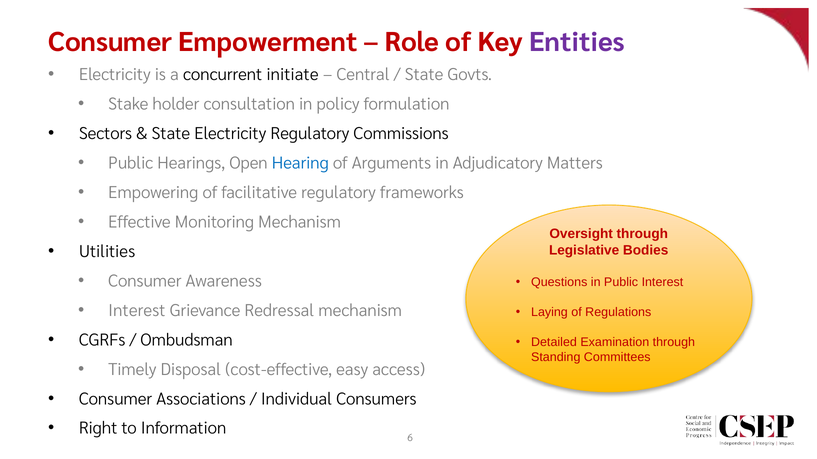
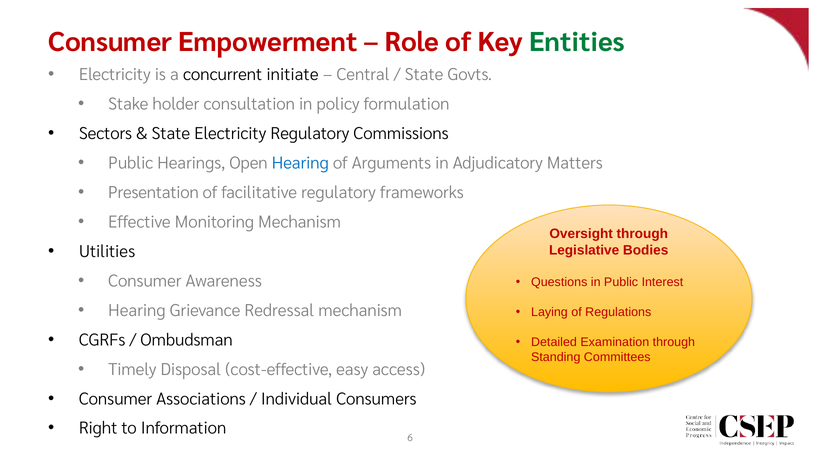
Entities colour: purple -> green
Empowering: Empowering -> Presentation
Interest at (137, 311): Interest -> Hearing
